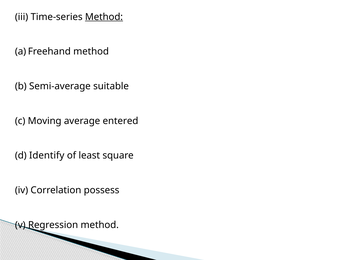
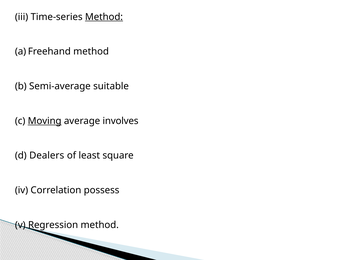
Moving underline: none -> present
entered: entered -> involves
Identify: Identify -> Dealers
